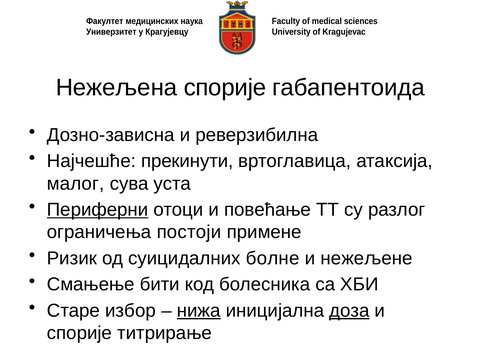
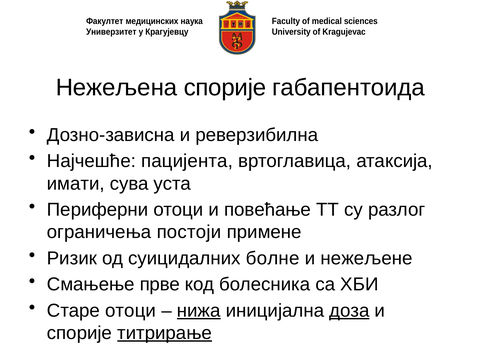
прекинути: прекинути -> пацијента
малог: малог -> имати
Периферни underline: present -> none
бити: бити -> прве
Старе избор: избор -> отоци
титрирање underline: none -> present
